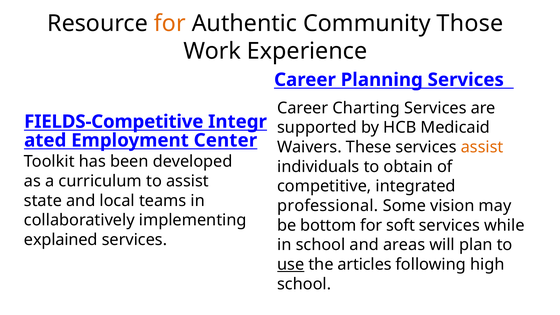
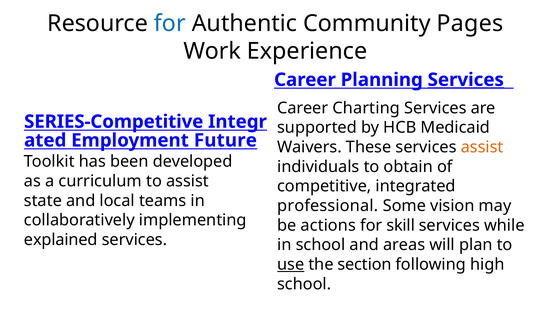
for at (170, 23) colour: orange -> blue
Those: Those -> Pages
Services at (466, 80) underline: none -> present
FIELDS-Competitive: FIELDS-Competitive -> SERIES-Competitive
Center: Center -> Future
bottom: bottom -> actions
soft: soft -> skill
articles: articles -> section
